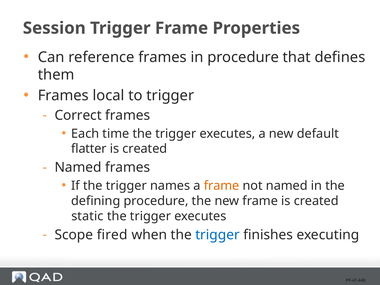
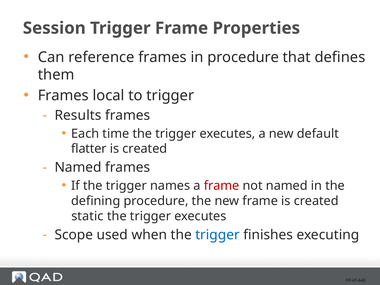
Correct: Correct -> Results
frame at (222, 186) colour: orange -> red
fired: fired -> used
